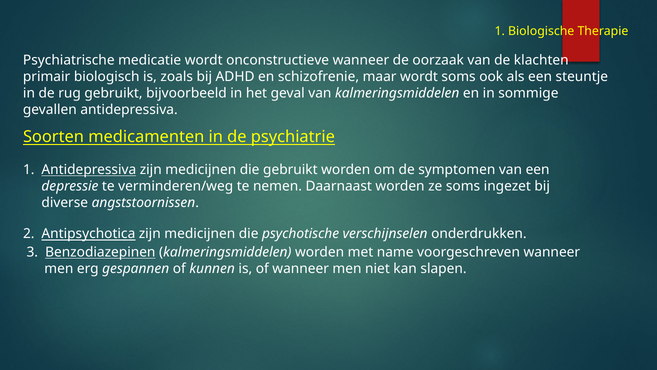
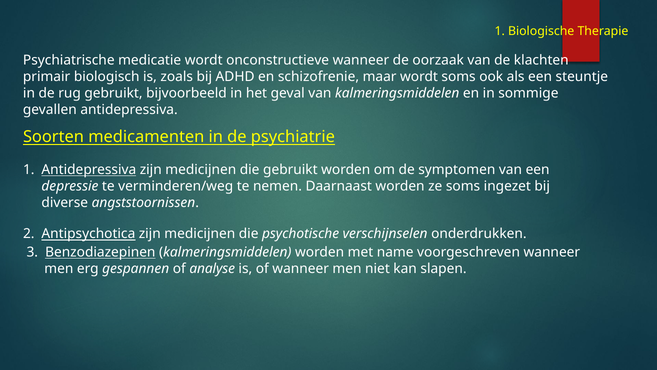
kunnen: kunnen -> analyse
